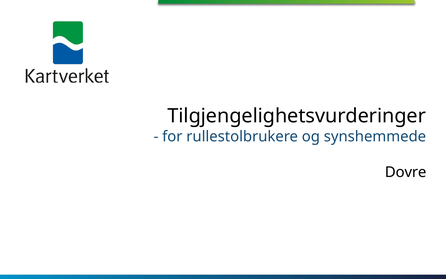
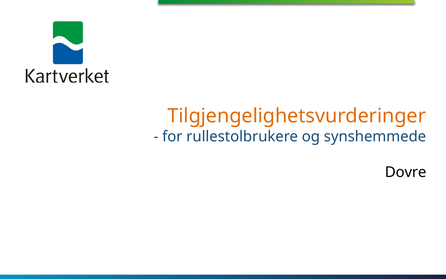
Tilgjengelighetsvurderinger colour: black -> orange
